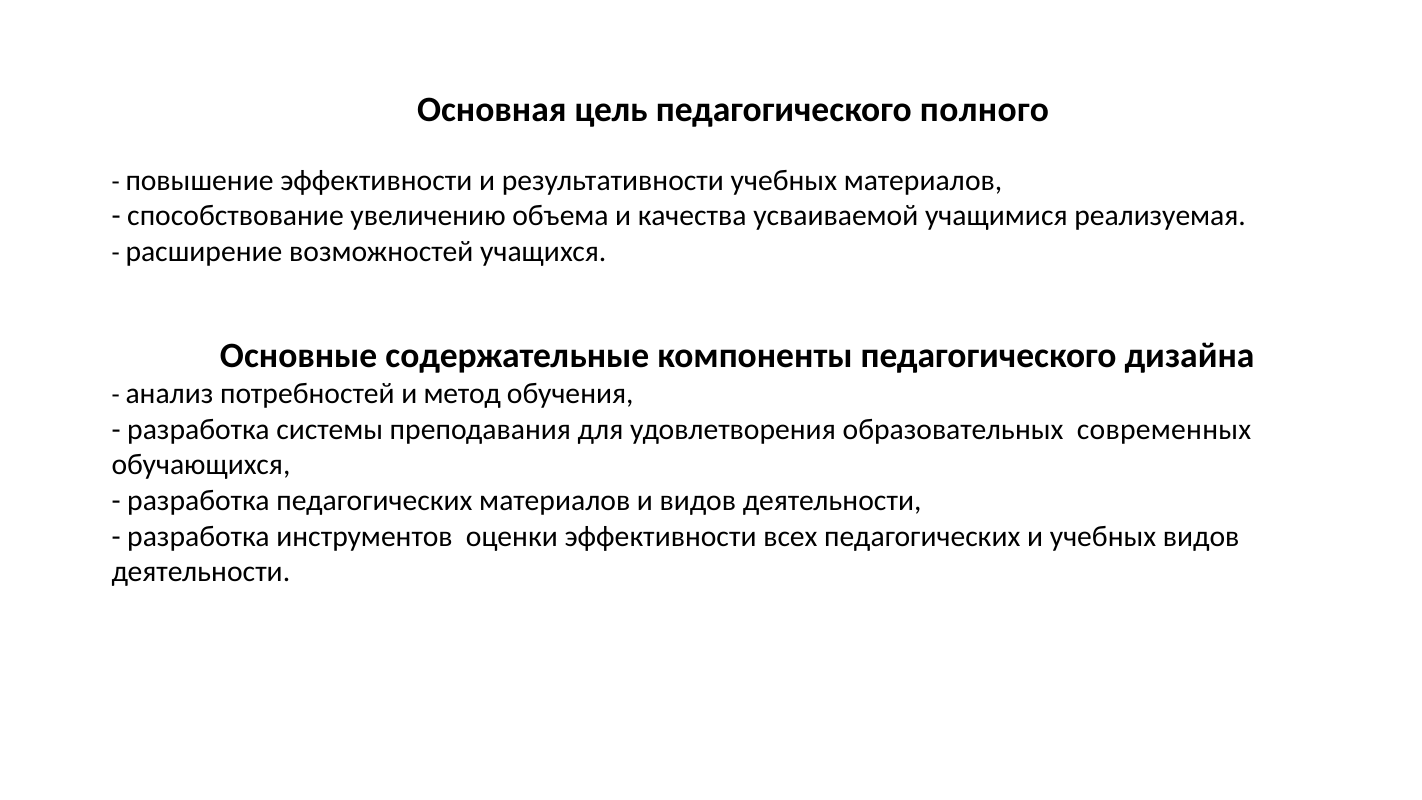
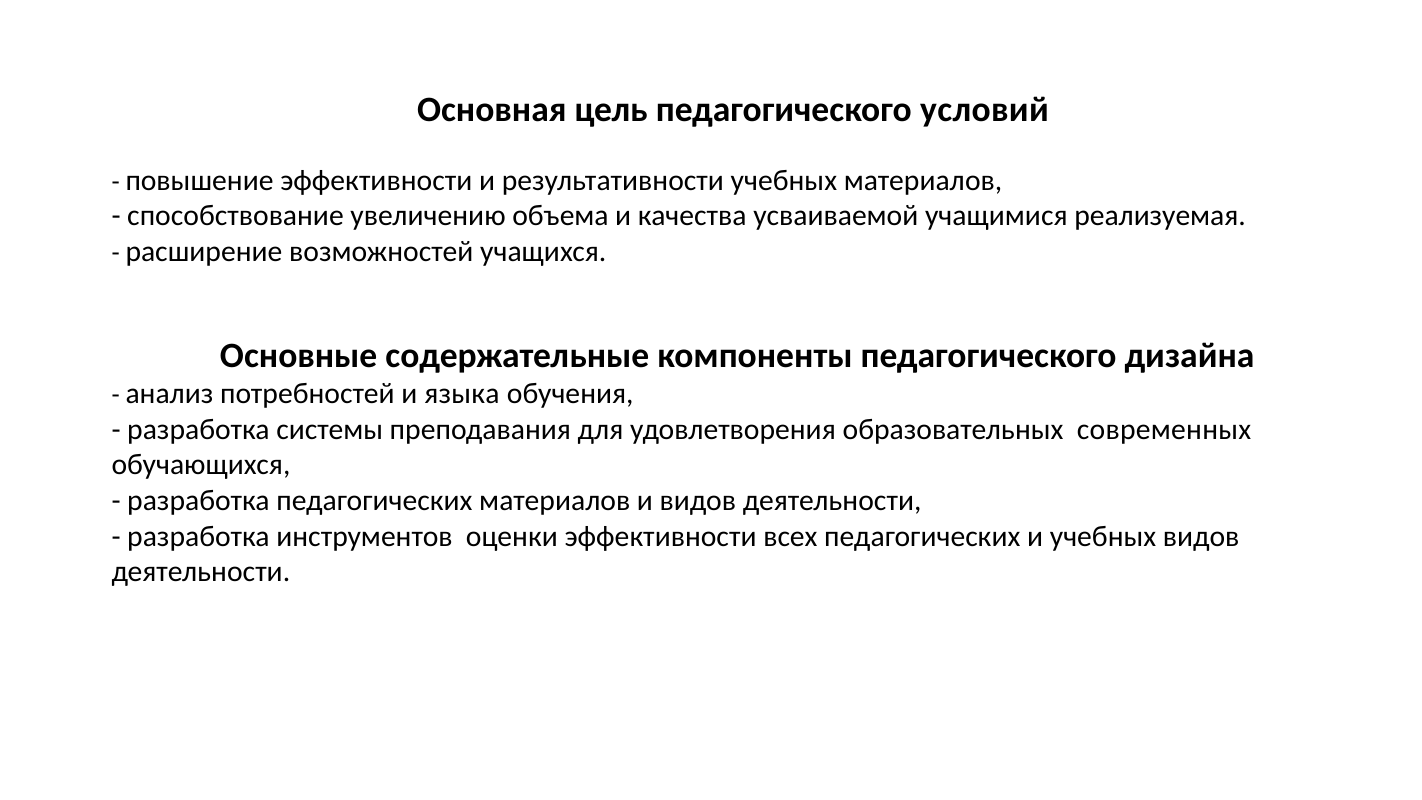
полного: полного -> условий
метод: метод -> языка
